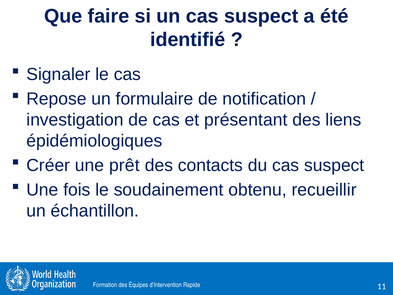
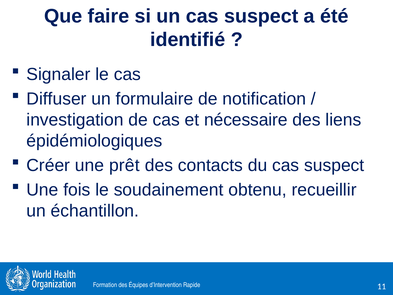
Repose: Repose -> Diffuser
présentant: présentant -> nécessaire
